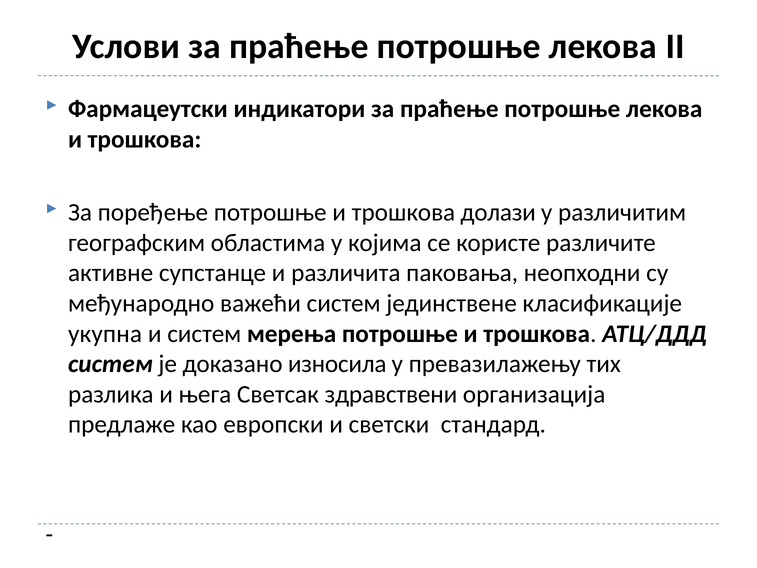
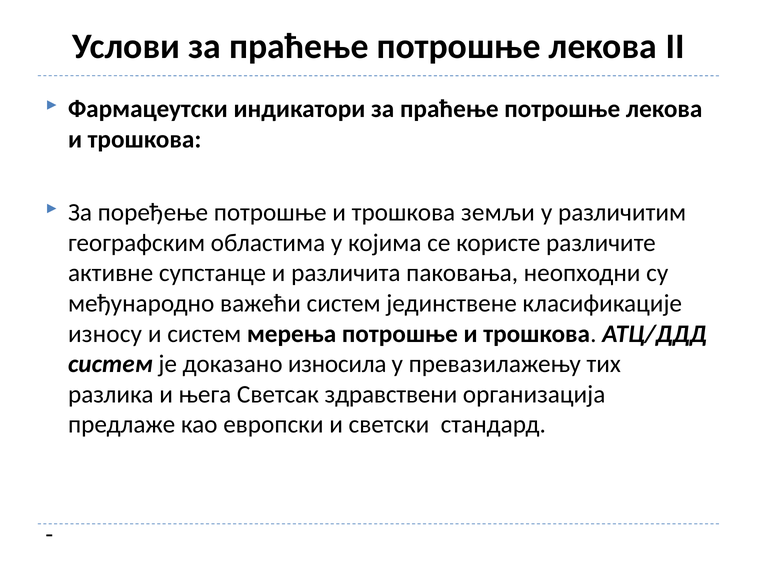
долази: долази -> земљи
укупна: укупна -> износу
